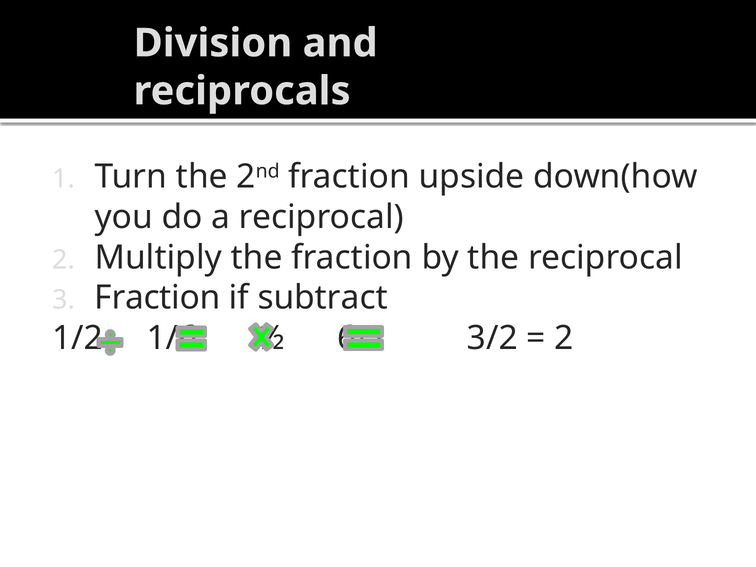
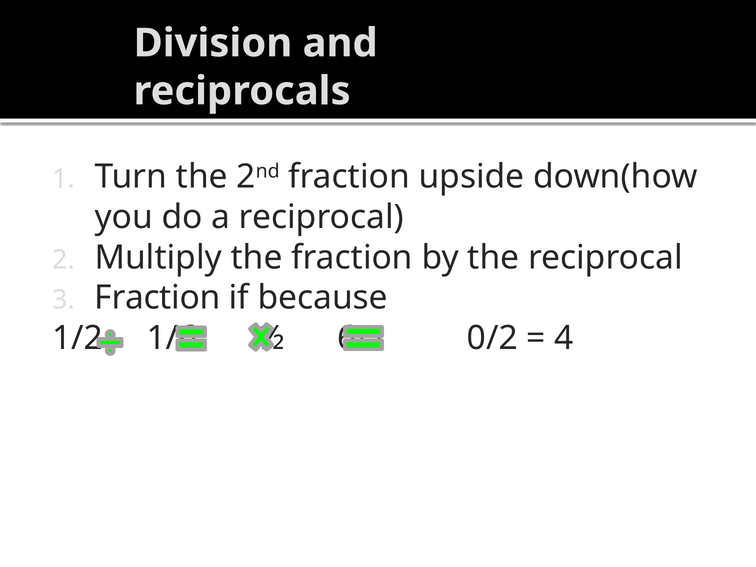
subtract: subtract -> because
3/2: 3/2 -> 0/2
2 at (564, 338): 2 -> 4
